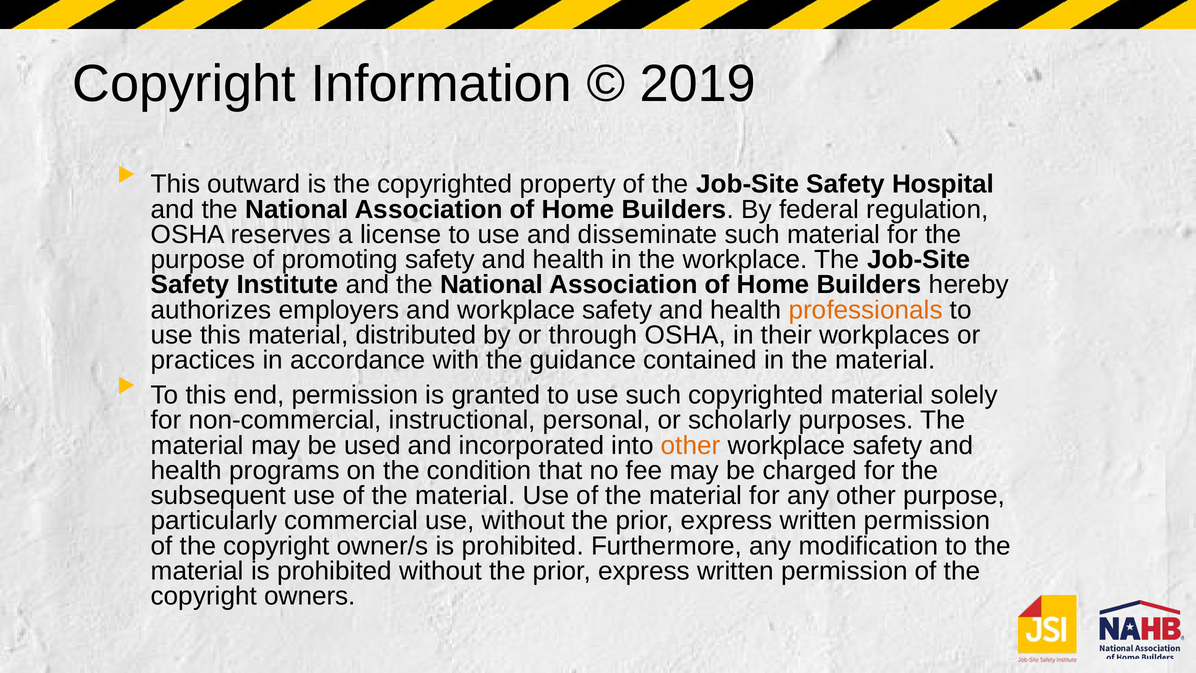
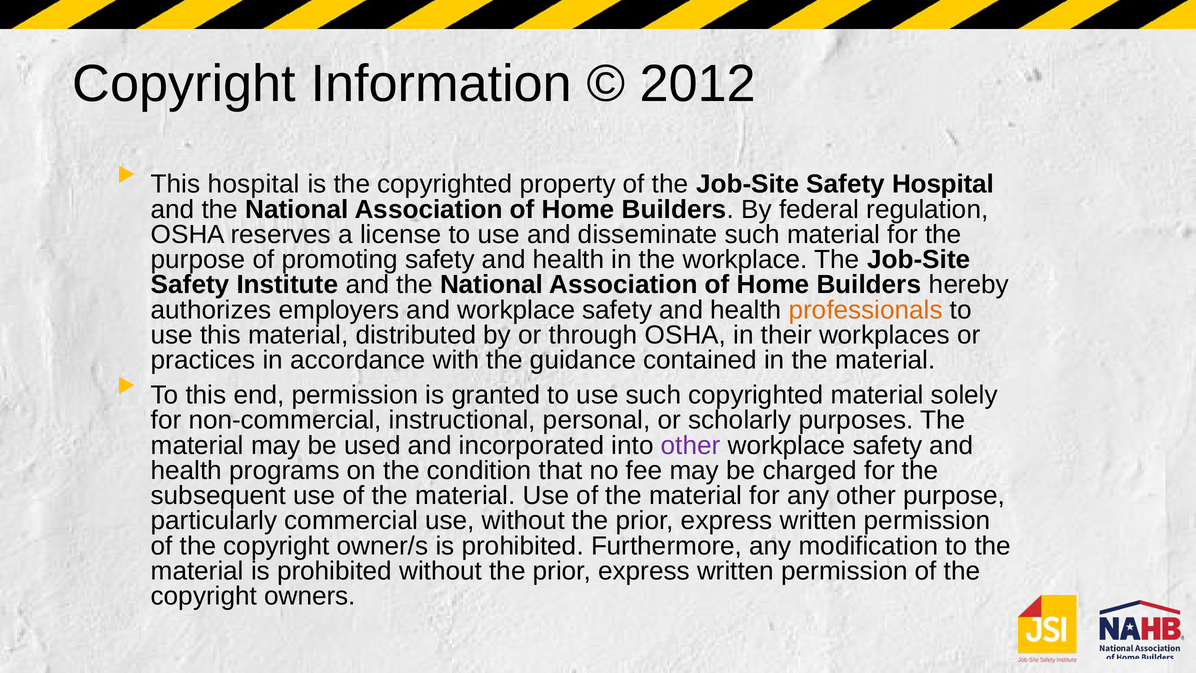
2019: 2019 -> 2012
This outward: outward -> hospital
other at (691, 445) colour: orange -> purple
